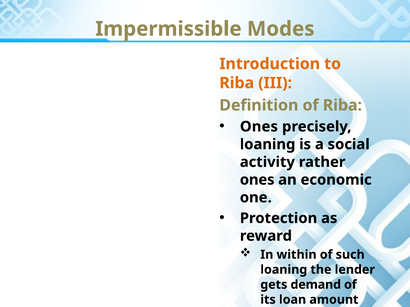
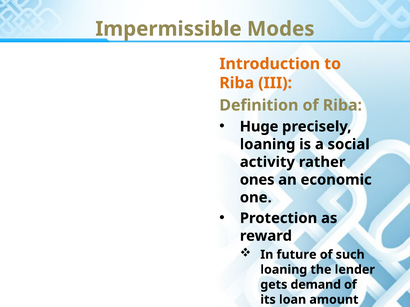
Ones at (259, 127): Ones -> Huge
within: within -> future
